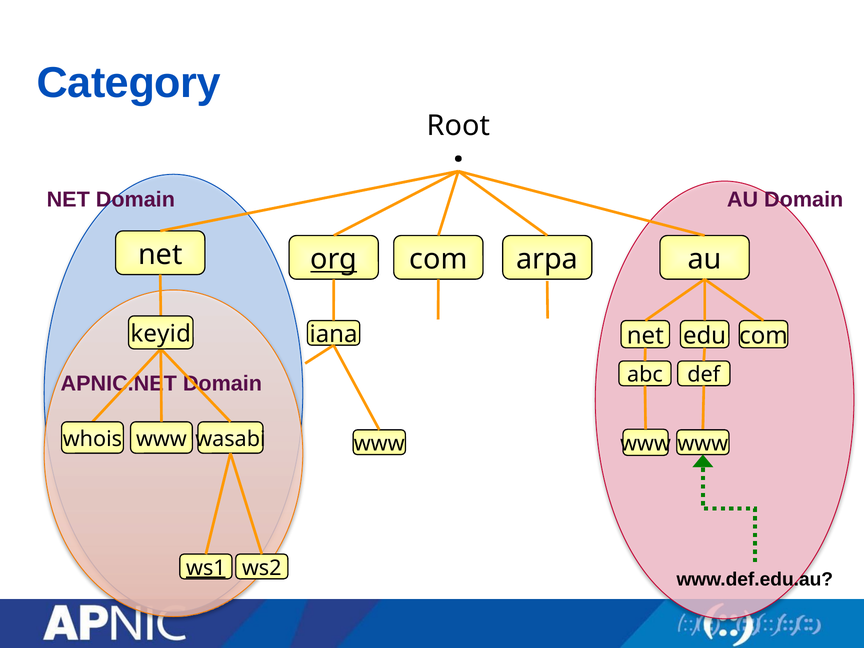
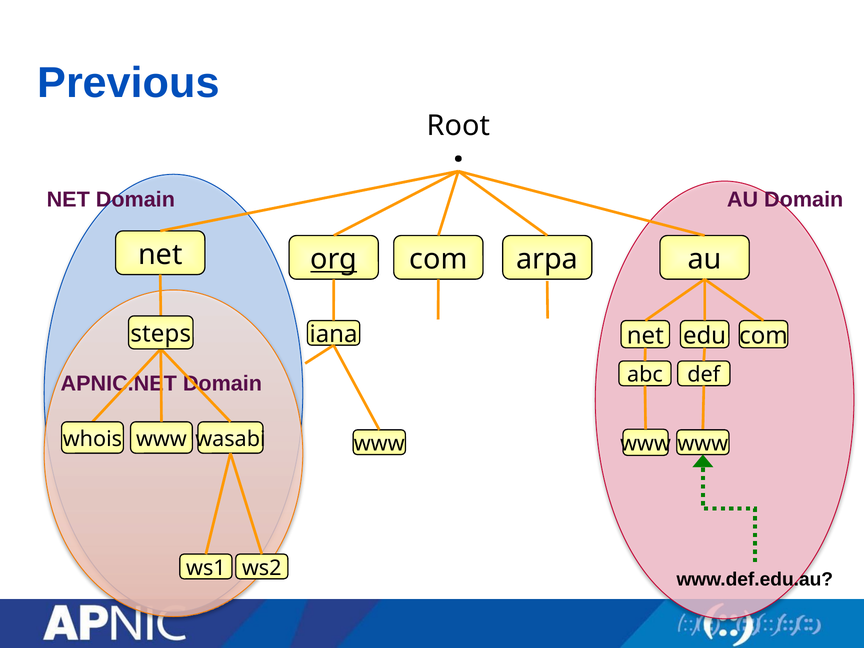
Category: Category -> Previous
keyid: keyid -> steps
ws1 underline: present -> none
